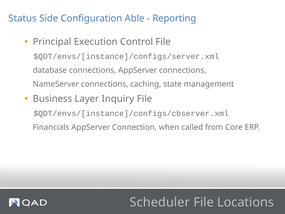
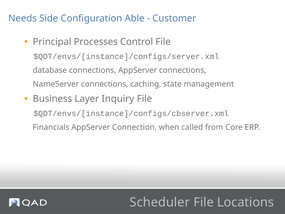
Status: Status -> Needs
Reporting: Reporting -> Customer
Execution: Execution -> Processes
